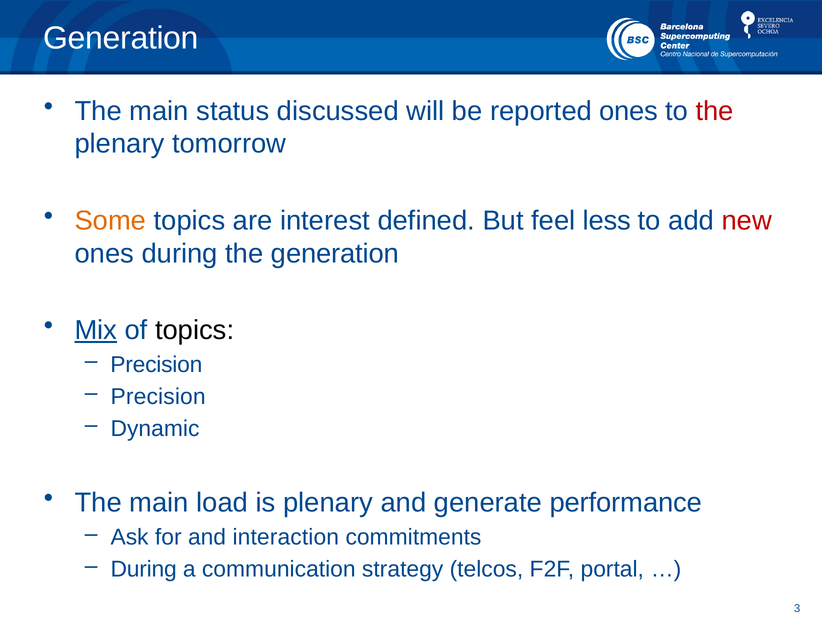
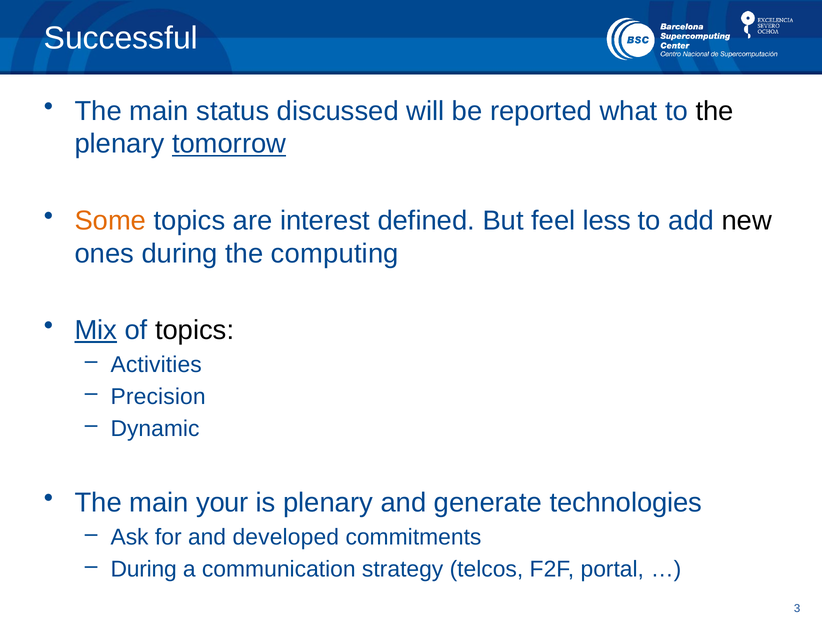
Generation at (121, 38): Generation -> Successful
reported ones: ones -> what
the at (715, 111) colour: red -> black
tomorrow underline: none -> present
new colour: red -> black
the generation: generation -> computing
Precision at (156, 365): Precision -> Activities
load: load -> your
performance: performance -> technologies
interaction: interaction -> developed
